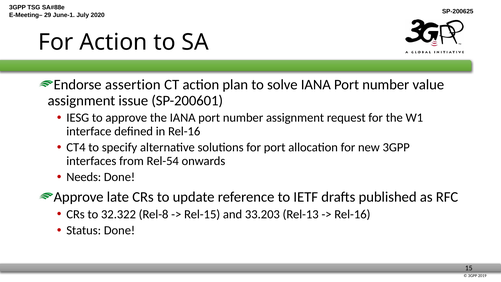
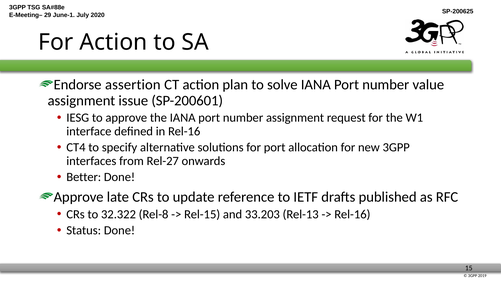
Rel-54: Rel-54 -> Rel-27
Needs: Needs -> Better
